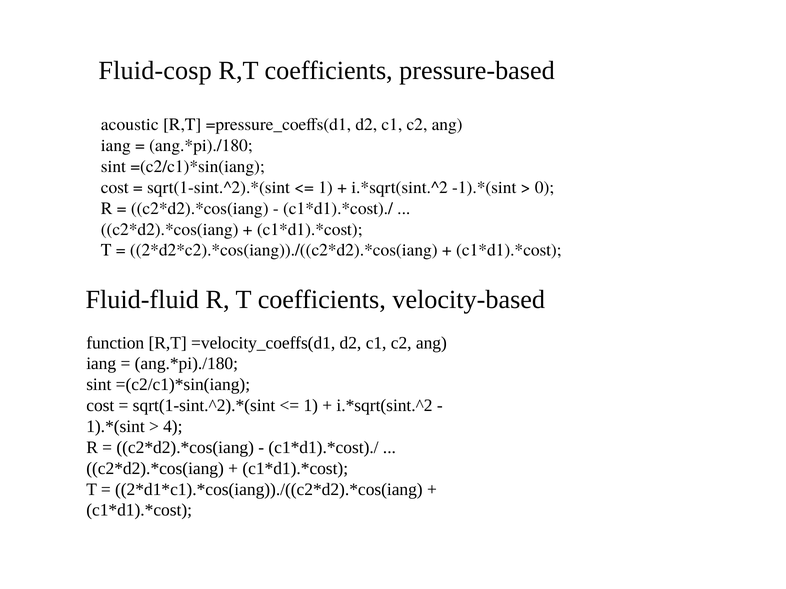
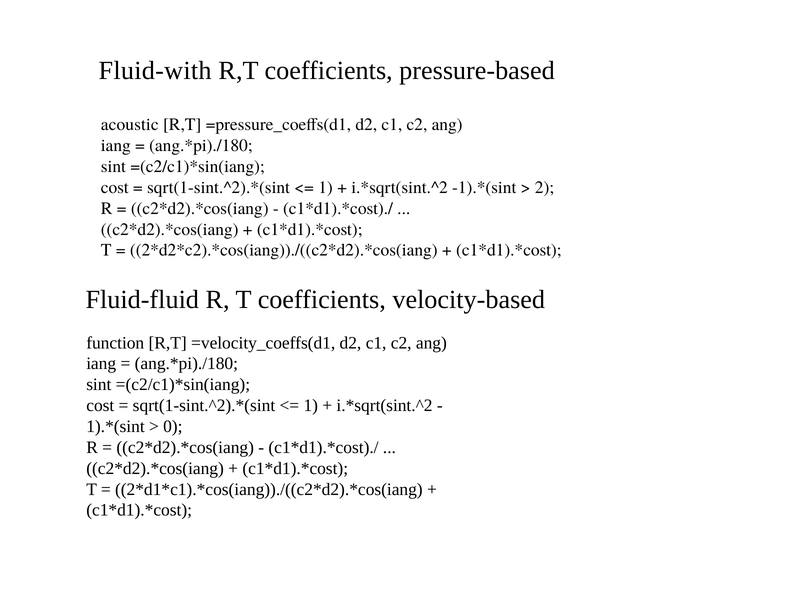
Fluid-cosp: Fluid-cosp -> Fluid-with
0: 0 -> 2
4: 4 -> 0
